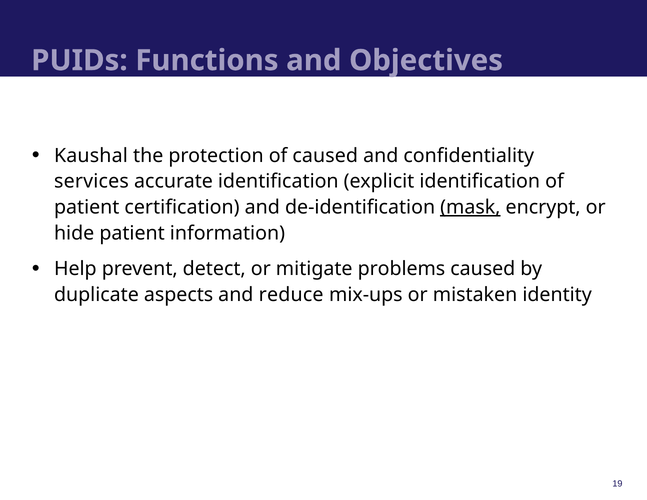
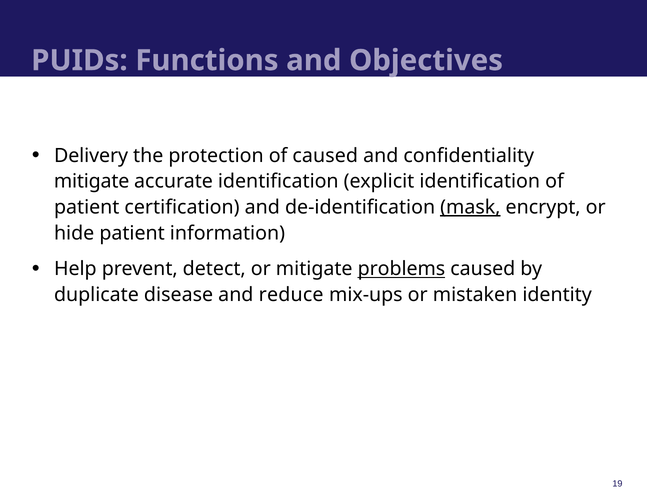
Kaushal: Kaushal -> Delivery
services at (91, 181): services -> mitigate
problems underline: none -> present
aspects: aspects -> disease
